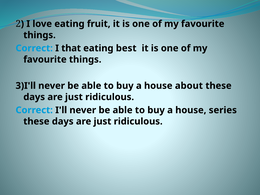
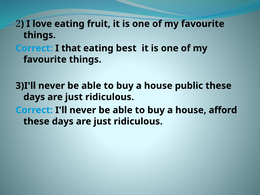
about: about -> public
series: series -> afford
